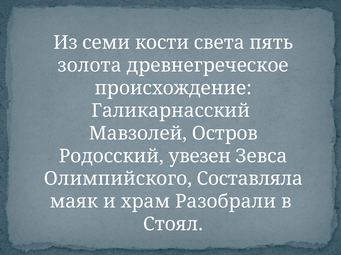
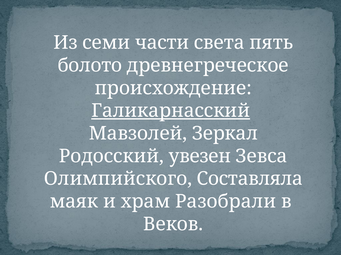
кости: кости -> части
золота: золота -> болото
Галикарнасский underline: none -> present
Остров: Остров -> Зеркал
Стоял: Стоял -> Веков
